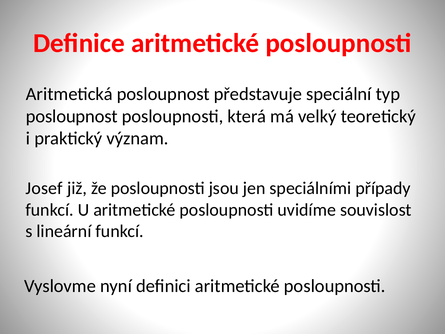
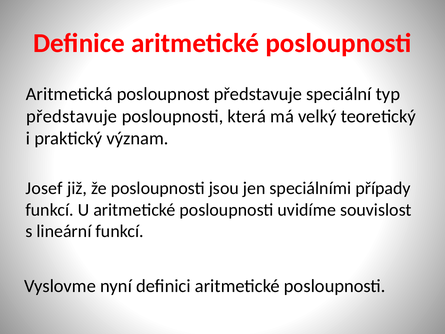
posloupnost at (72, 116): posloupnost -> představuje
